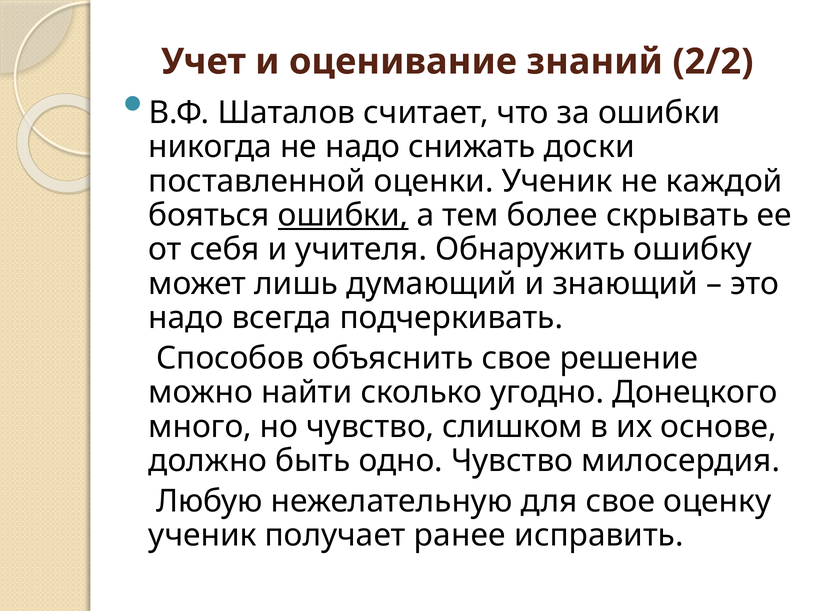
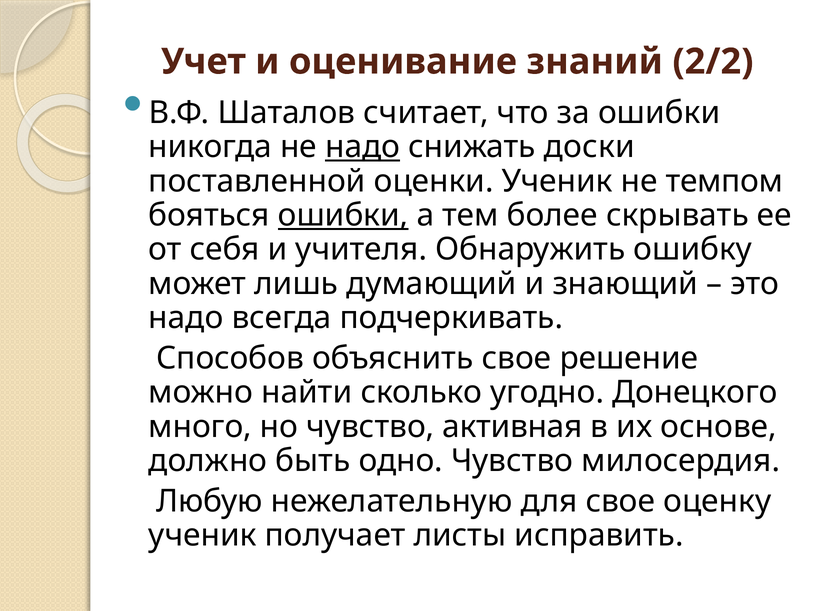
надо at (363, 147) underline: none -> present
каждой: каждой -> темпом
слишком: слишком -> активная
ранее: ранее -> листы
